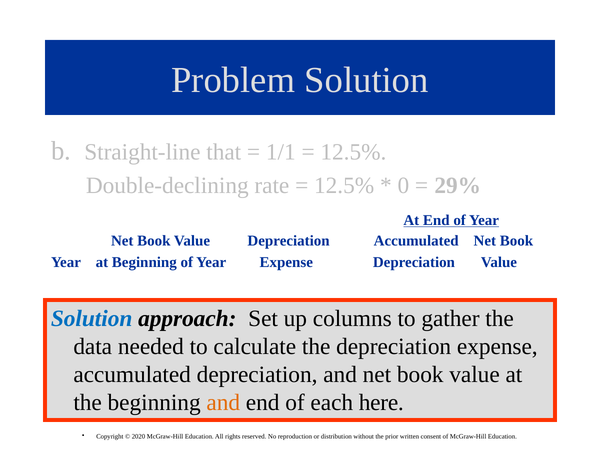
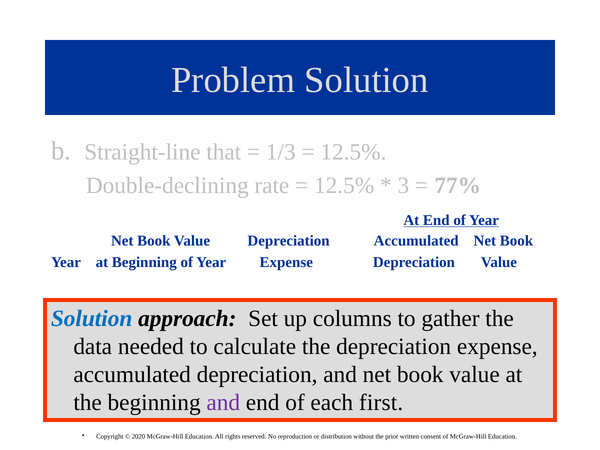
1/1: 1/1 -> 1/3
0: 0 -> 3
29%: 29% -> 77%
and at (223, 403) colour: orange -> purple
here: here -> first
